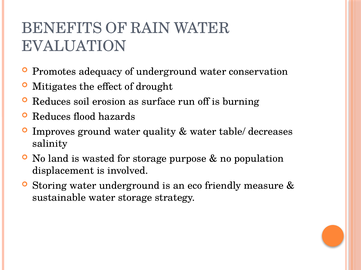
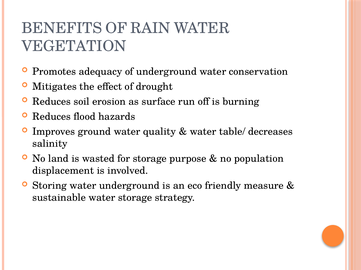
EVALUATION: EVALUATION -> VEGETATION
